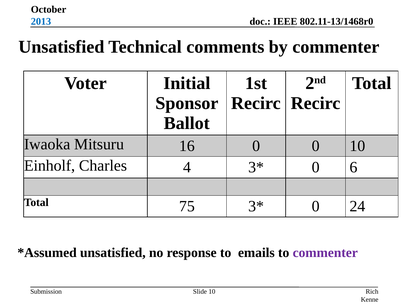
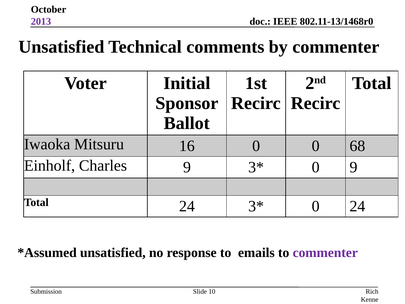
2013 colour: blue -> purple
0 10: 10 -> 68
Charles 4: 4 -> 9
0 6: 6 -> 9
Total 75: 75 -> 24
